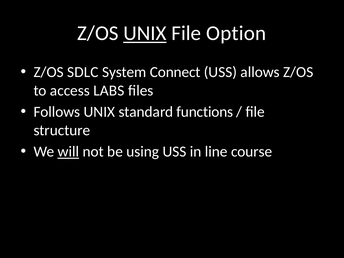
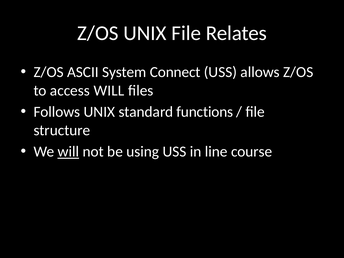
UNIX at (145, 33) underline: present -> none
Option: Option -> Relates
SDLC: SDLC -> ASCII
access LABS: LABS -> WILL
